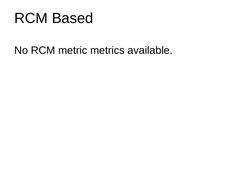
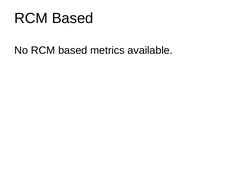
No RCM metric: metric -> based
